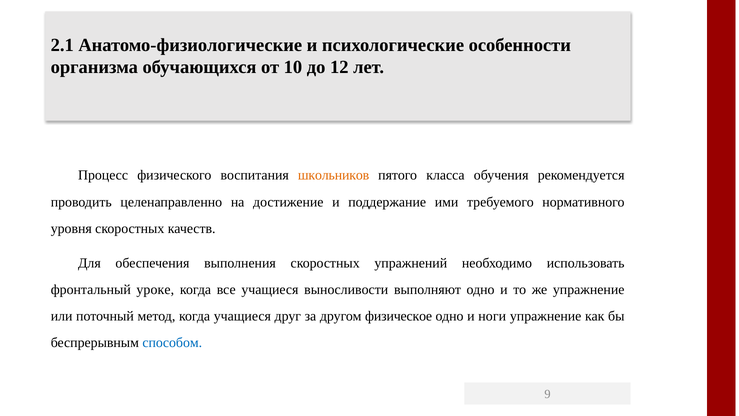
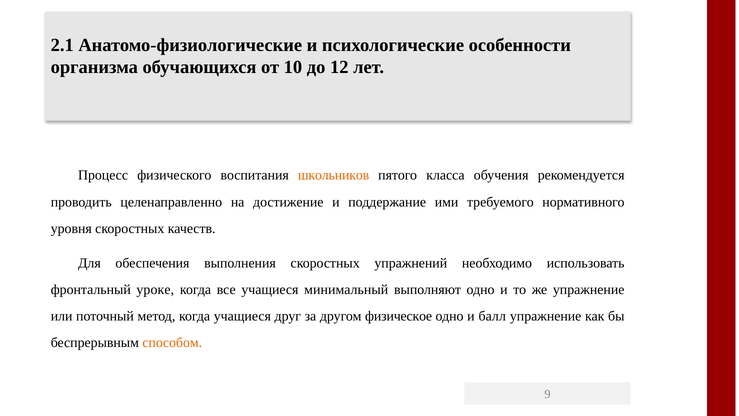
выносливости: выносливости -> минимальный
ноги: ноги -> балл
способом colour: blue -> orange
